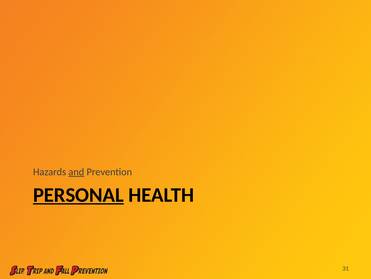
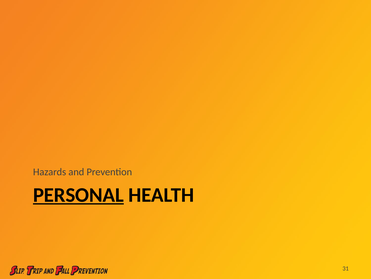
and underline: present -> none
